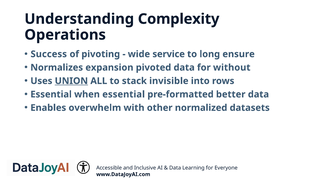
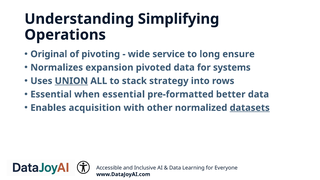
Complexity: Complexity -> Simplifying
Success: Success -> Original
without: without -> systems
invisible: invisible -> strategy
overwhelm: overwhelm -> acquisition
datasets underline: none -> present
